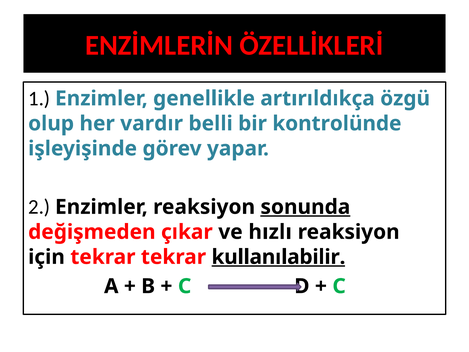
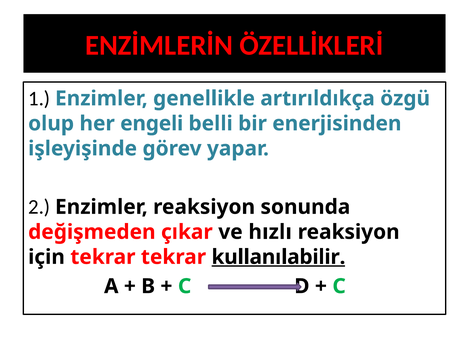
vardır: vardır -> engeli
kontrolünde: kontrolünde -> enerjisinden
sonunda underline: present -> none
